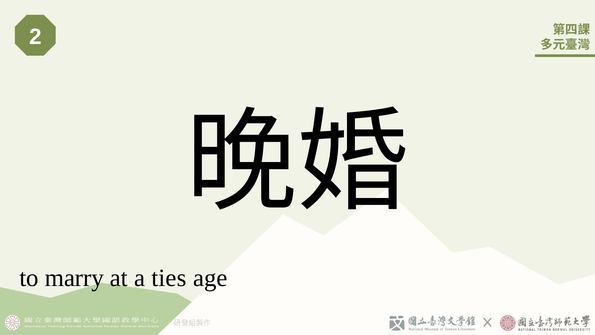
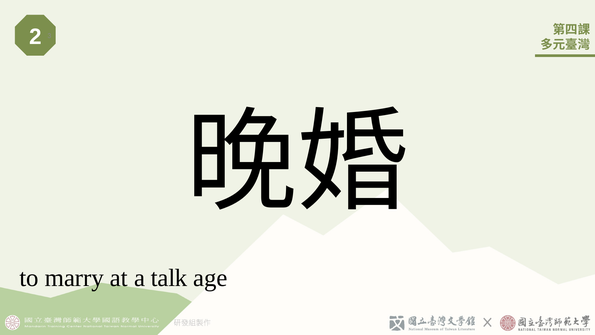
ties: ties -> talk
